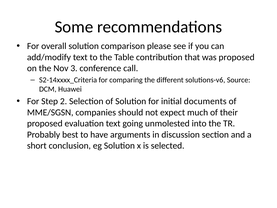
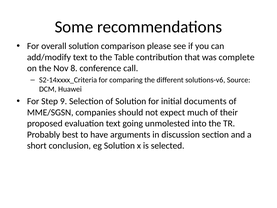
was proposed: proposed -> complete
3: 3 -> 8
2: 2 -> 9
